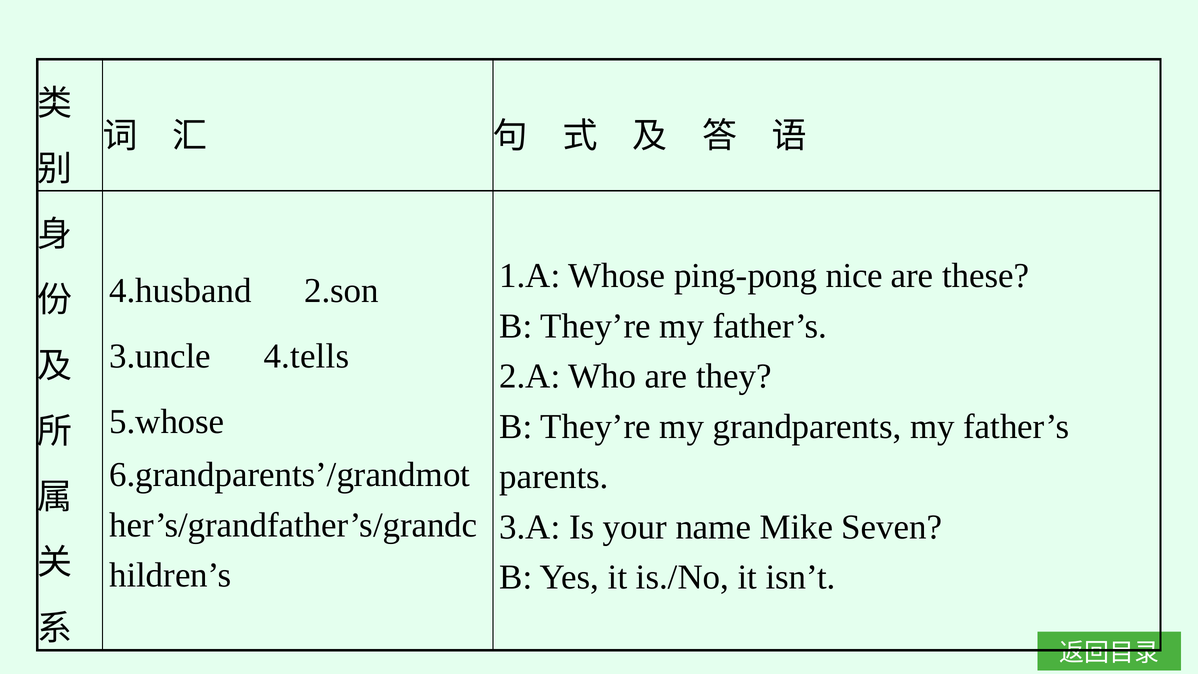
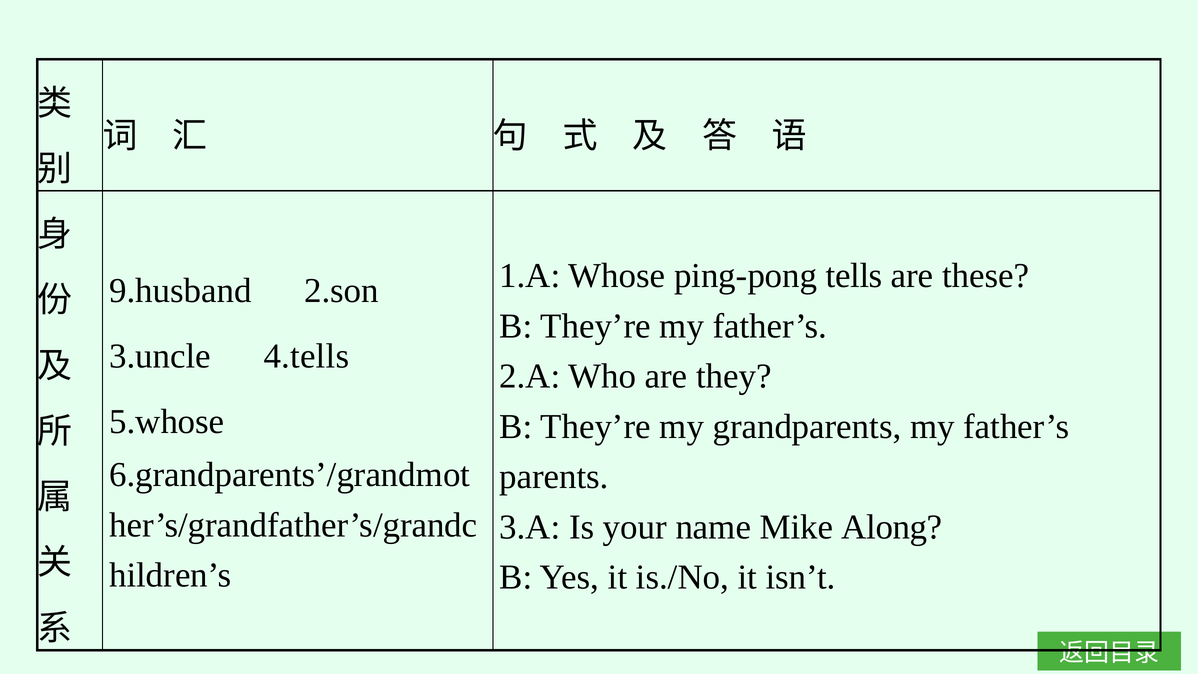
nice: nice -> tells
4.husband: 4.husband -> 9.husband
Seven: Seven -> Along
